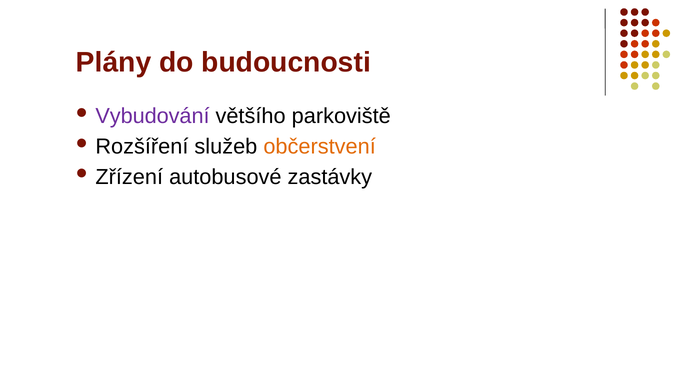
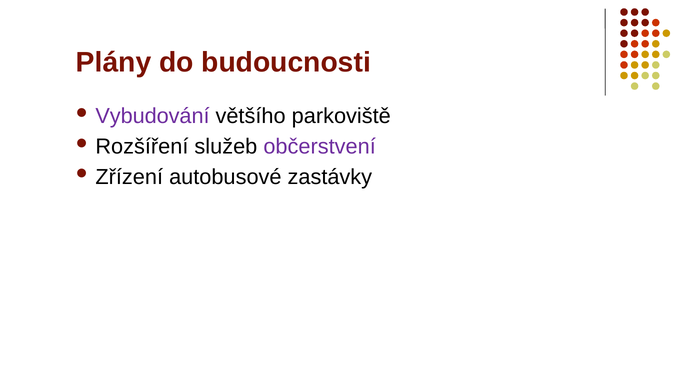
občerstvení colour: orange -> purple
